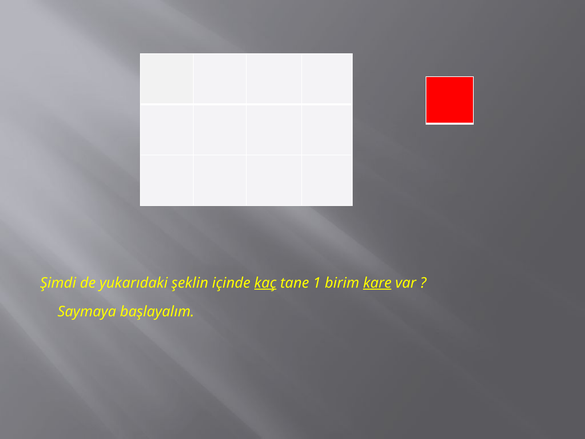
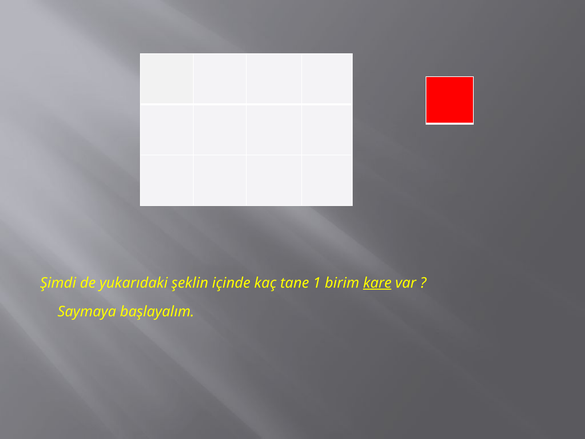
kaç underline: present -> none
